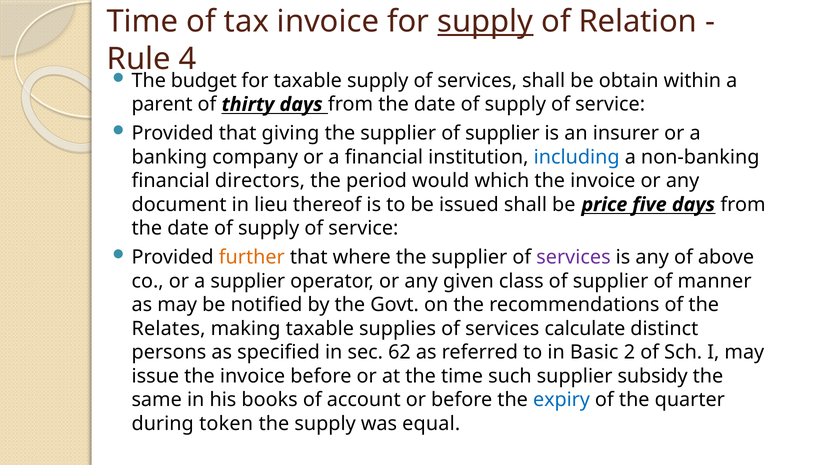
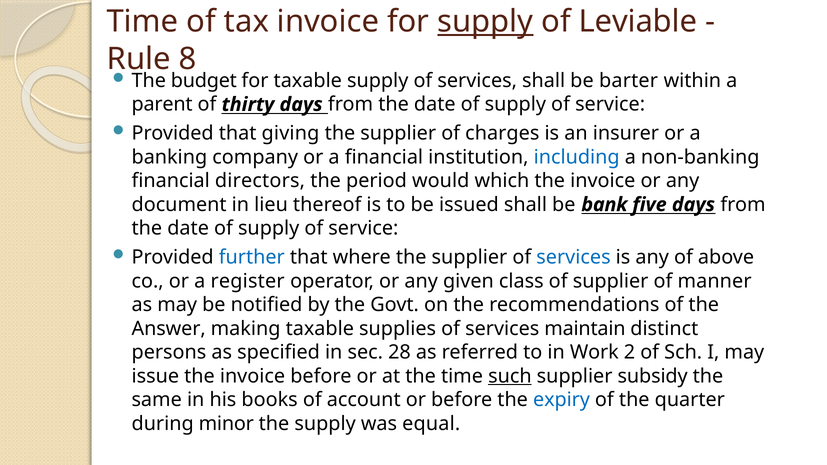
Relation: Relation -> Leviable
4: 4 -> 8
obtain: obtain -> barter
supplier of supplier: supplier -> charges
price: price -> bank
further colour: orange -> blue
services at (573, 257) colour: purple -> blue
a supplier: supplier -> register
Relates: Relates -> Answer
calculate: calculate -> maintain
62: 62 -> 28
Basic: Basic -> Work
such underline: none -> present
token: token -> minor
